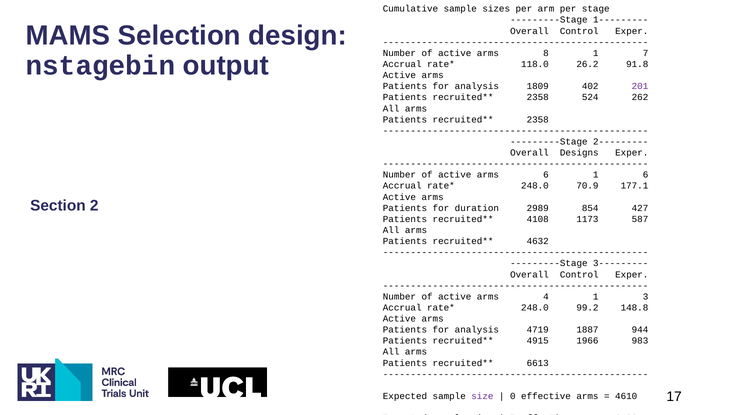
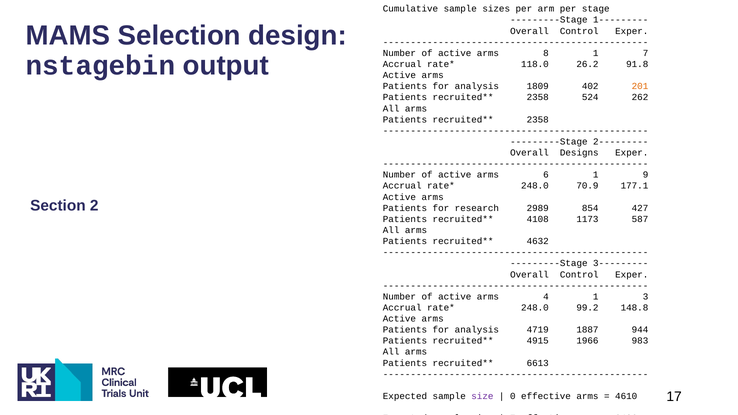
201 colour: purple -> orange
1 6: 6 -> 9
duration: duration -> research
